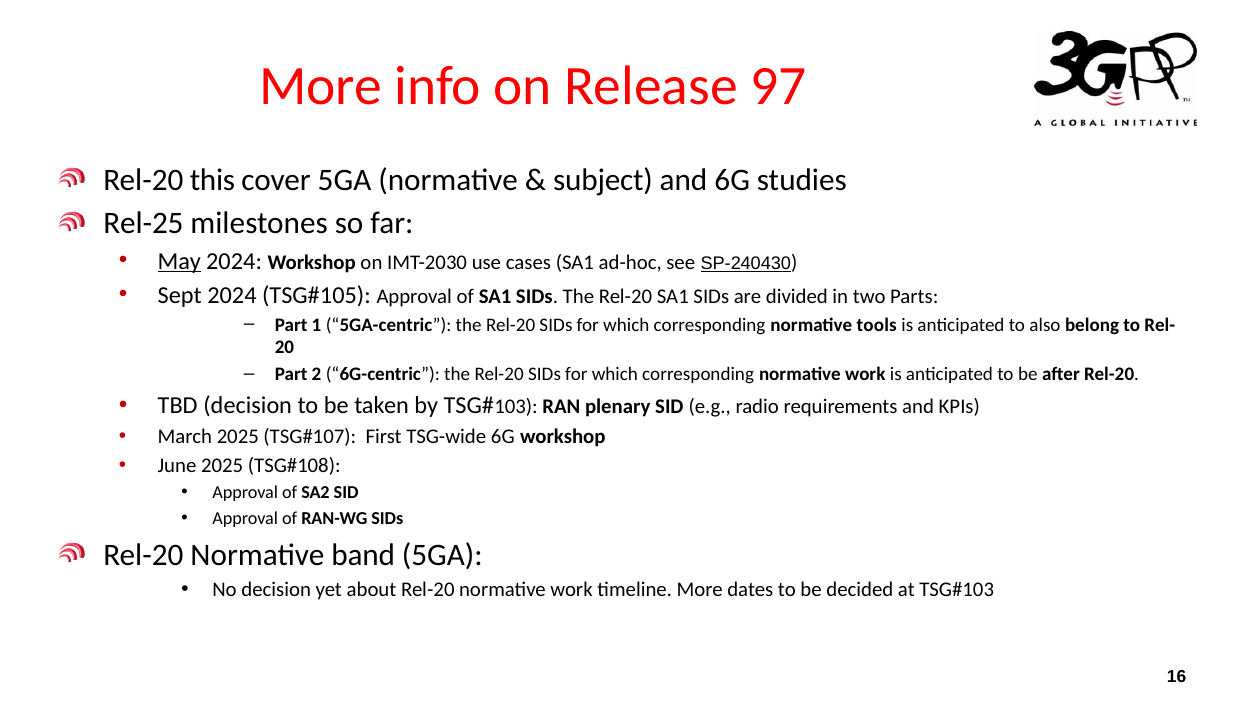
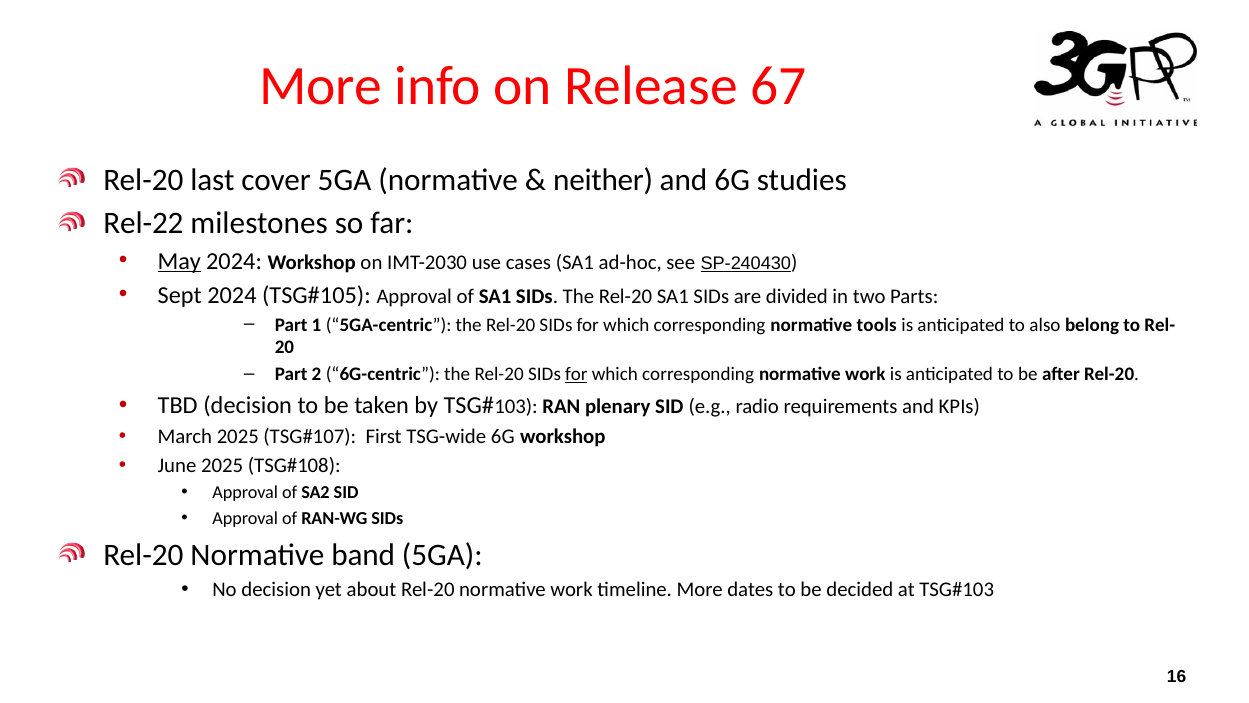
97: 97 -> 67
this: this -> last
subject: subject -> neither
Rel-25: Rel-25 -> Rel-22
for at (576, 374) underline: none -> present
